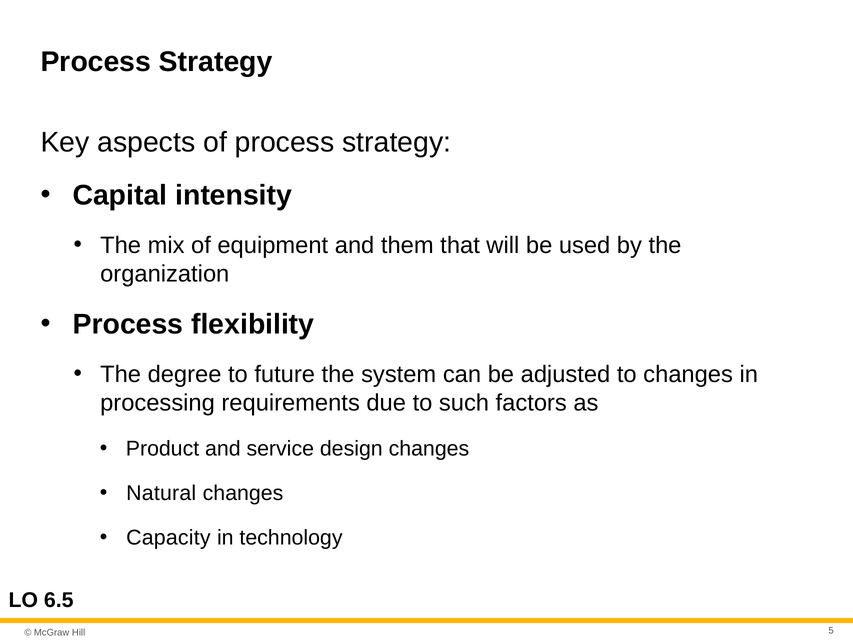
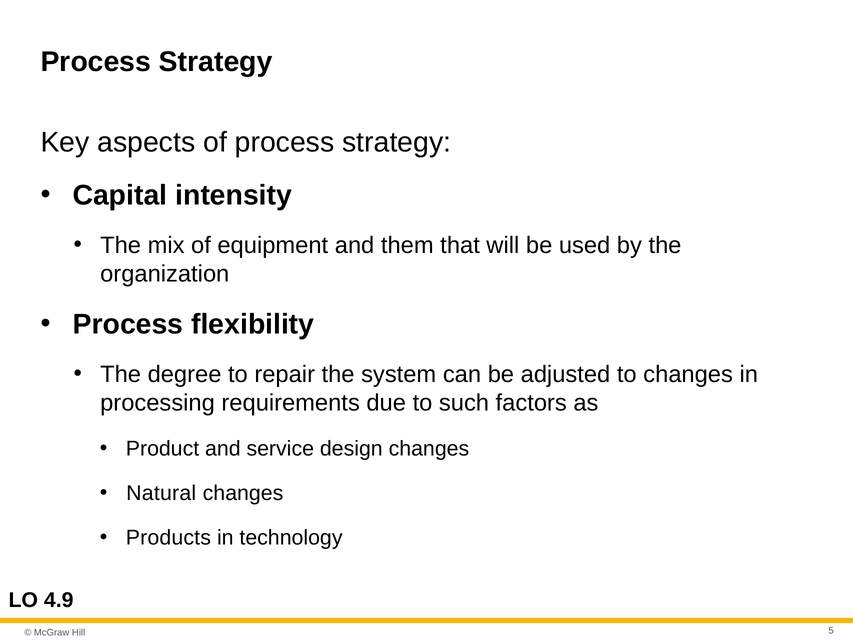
future: future -> repair
Capacity: Capacity -> Products
6.5: 6.5 -> 4.9
